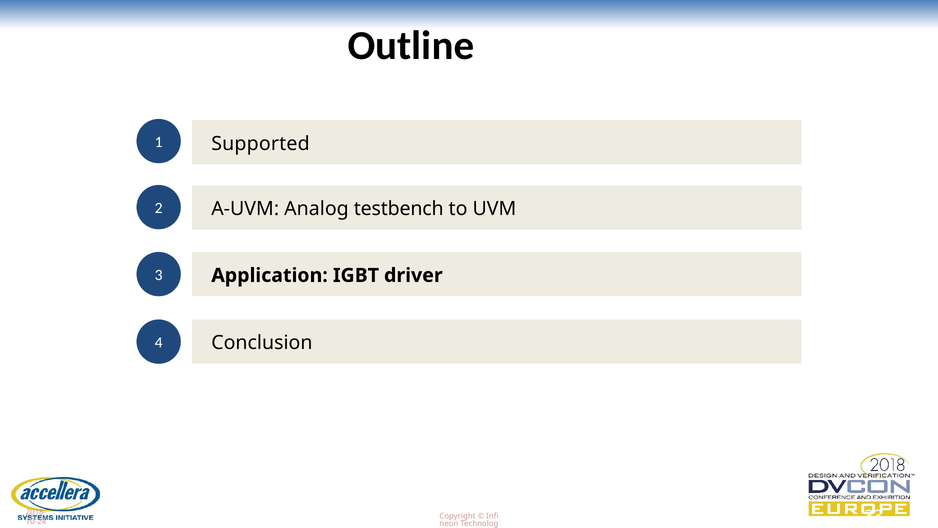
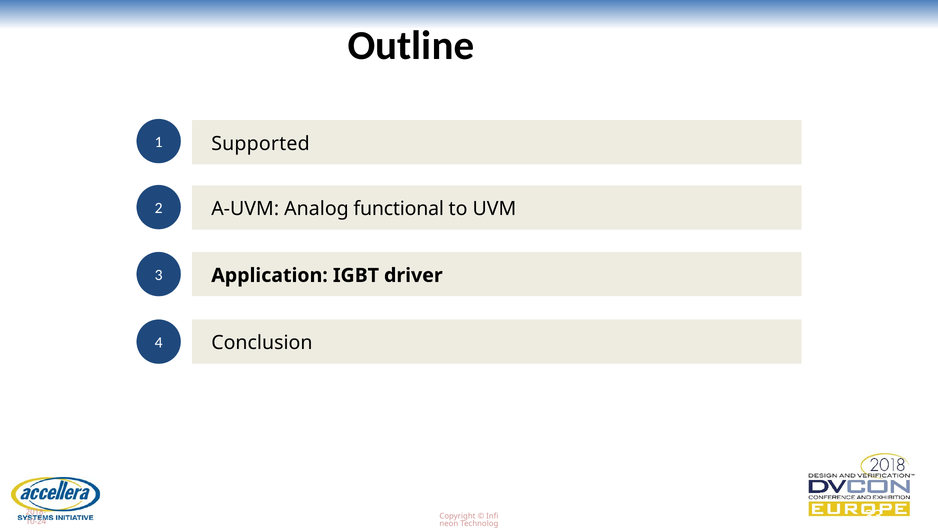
testbench: testbench -> functional
